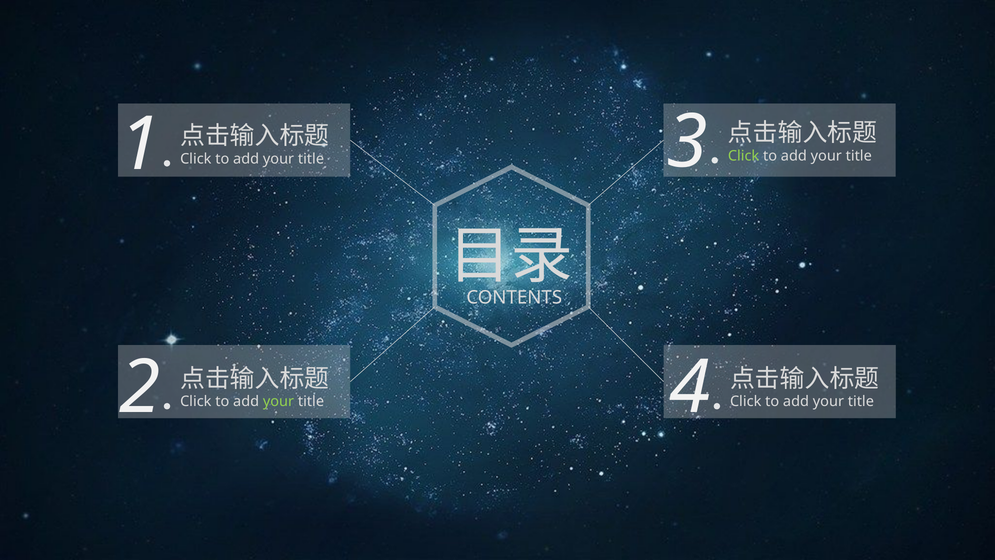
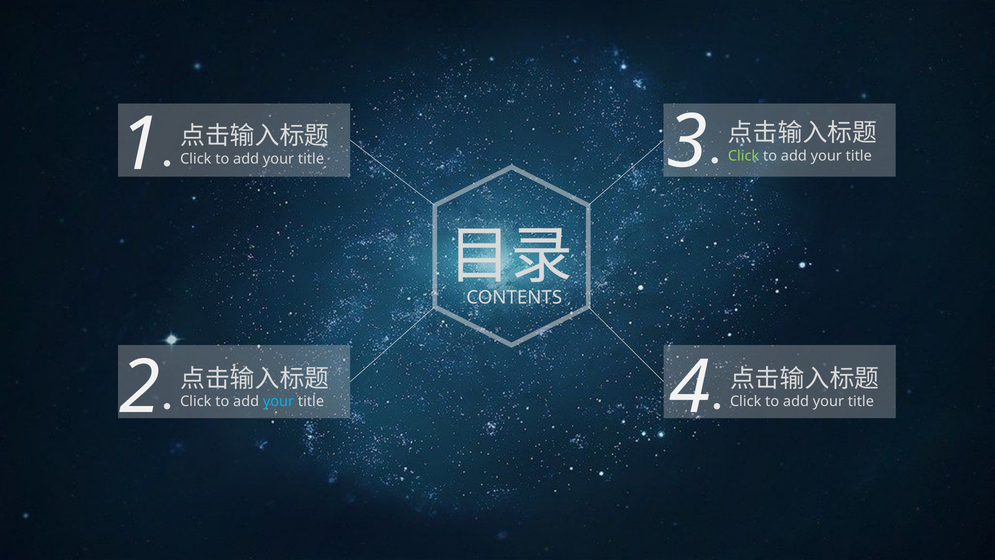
your at (278, 401) colour: light green -> light blue
